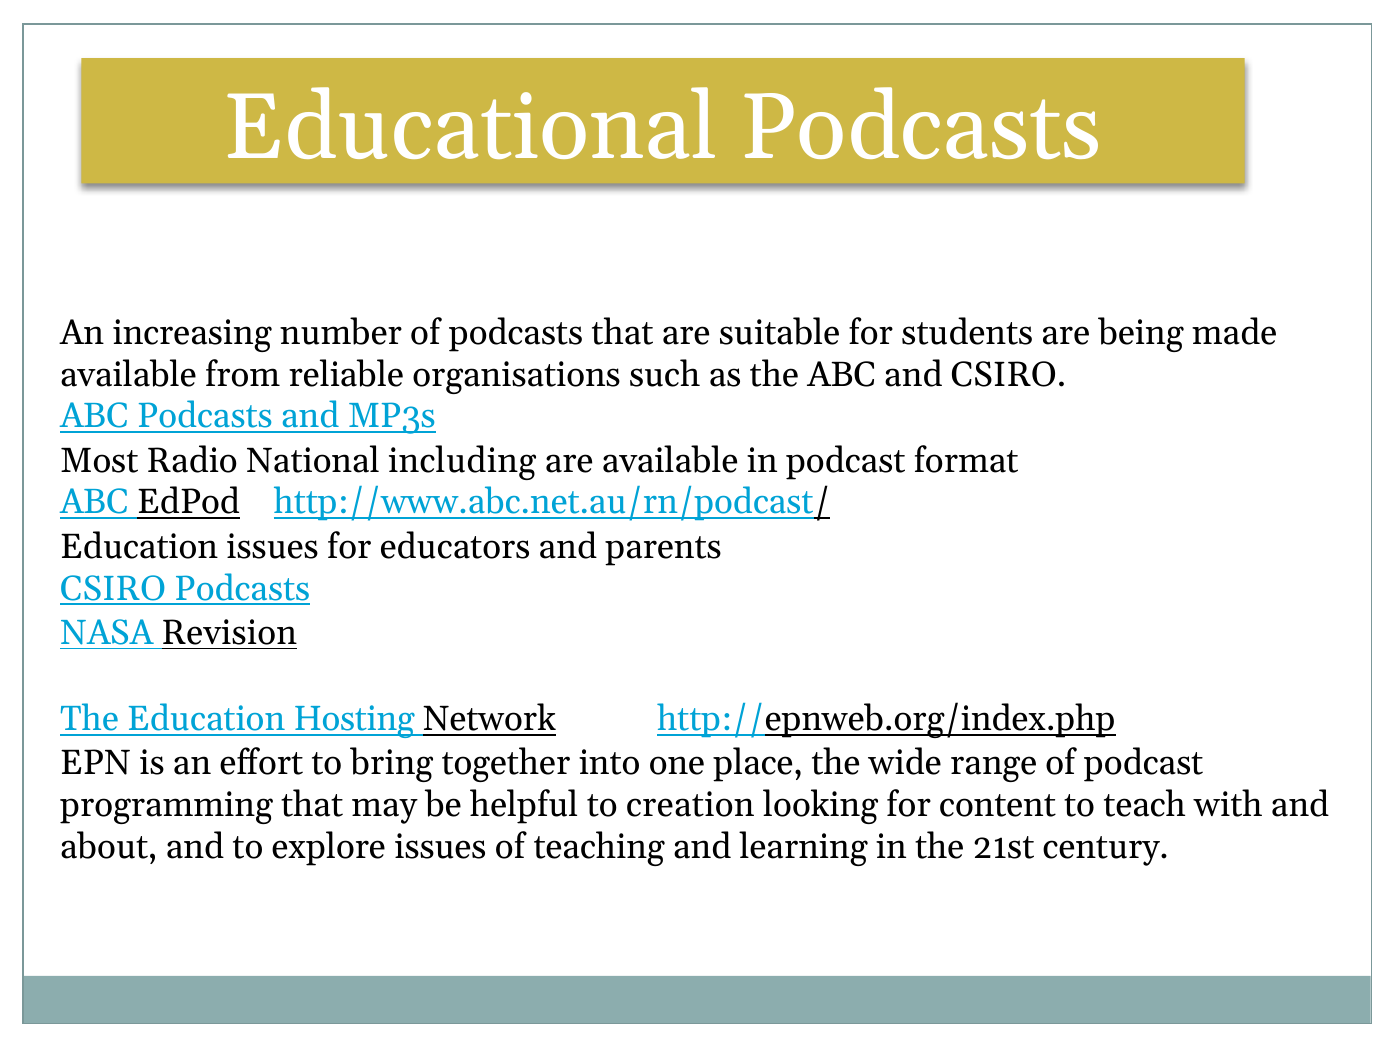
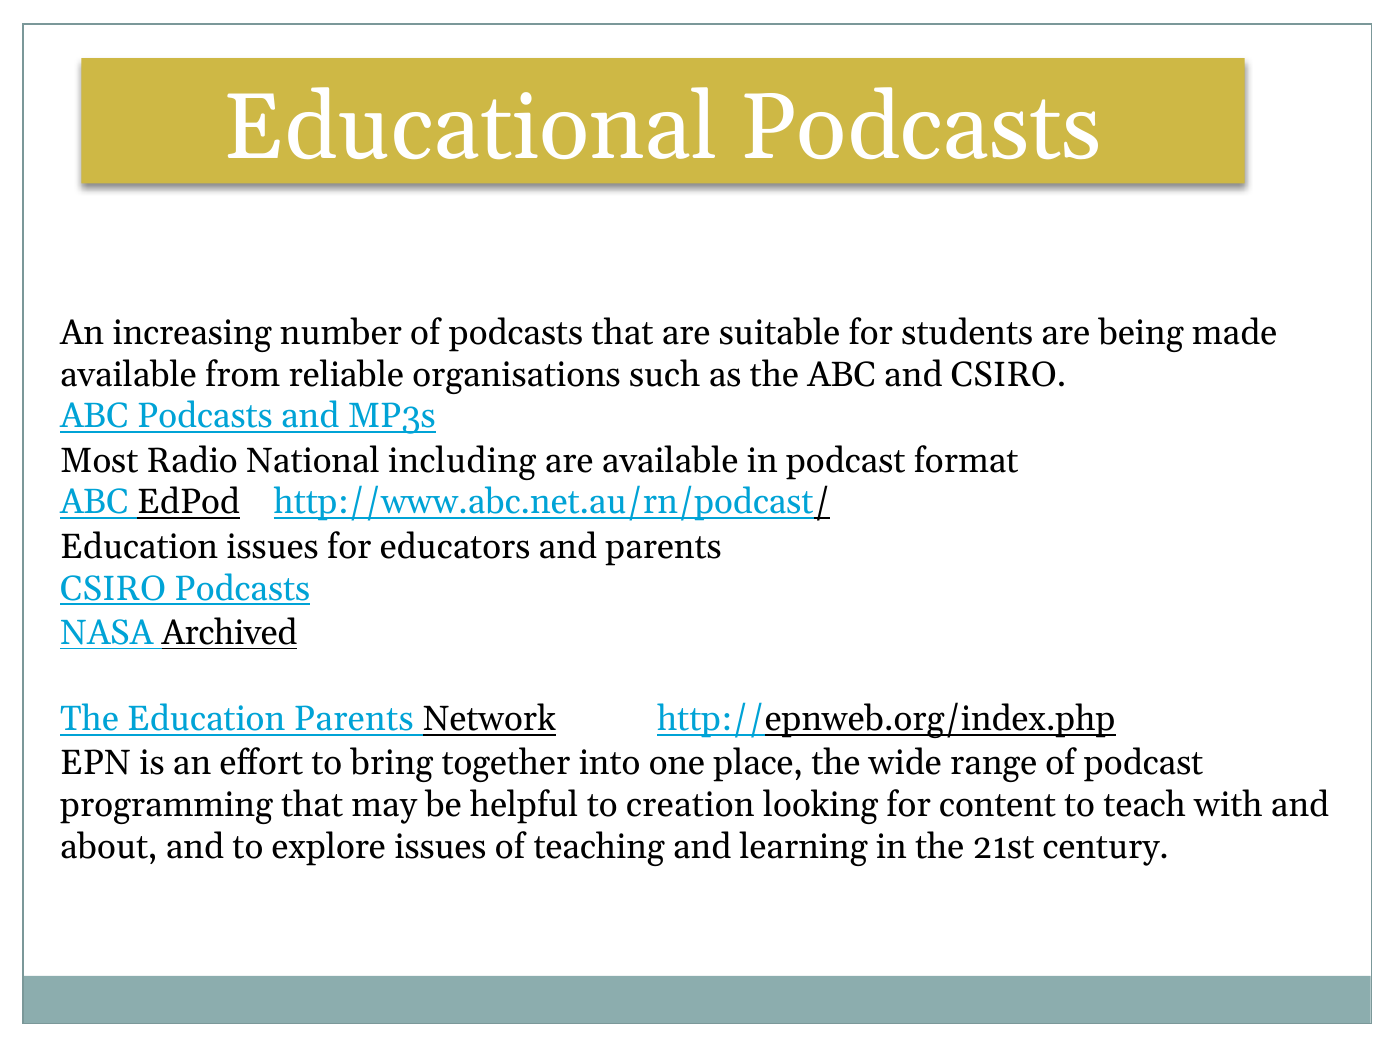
Revision: Revision -> Archived
Education Hosting: Hosting -> Parents
